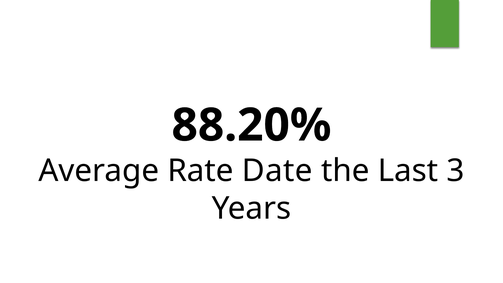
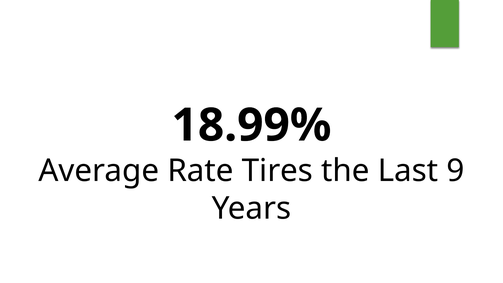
88.20%: 88.20% -> 18.99%
Date: Date -> Tires
3: 3 -> 9
